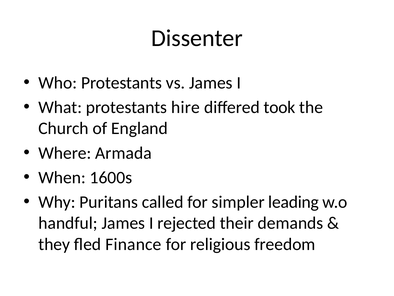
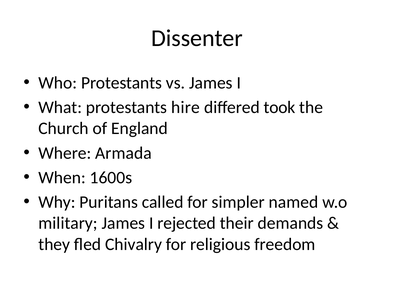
leading: leading -> named
handful: handful -> military
Finance: Finance -> Chivalry
